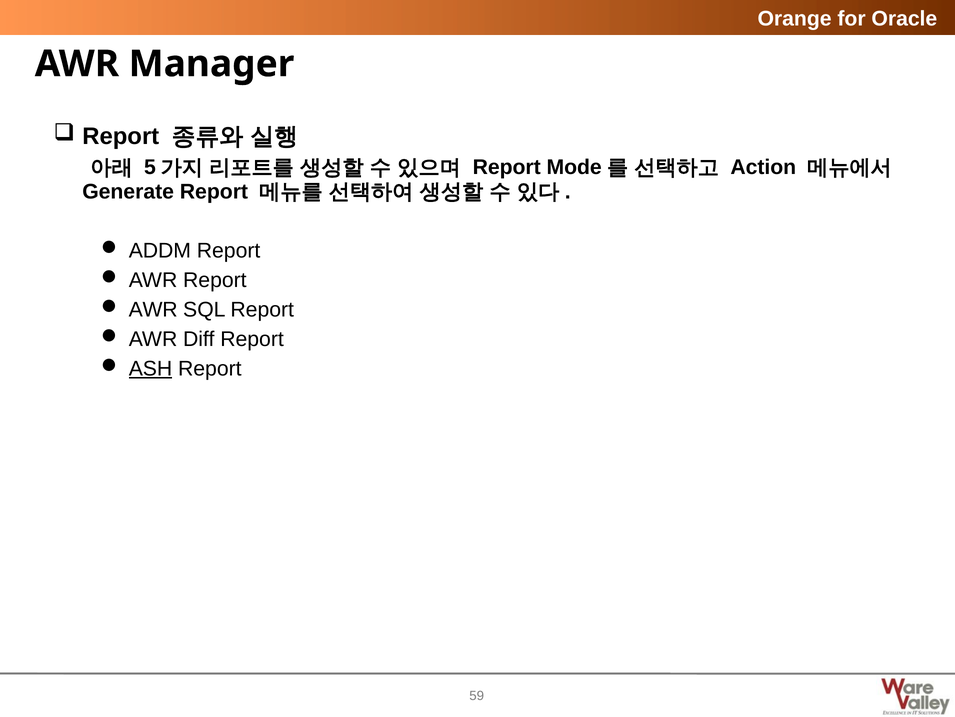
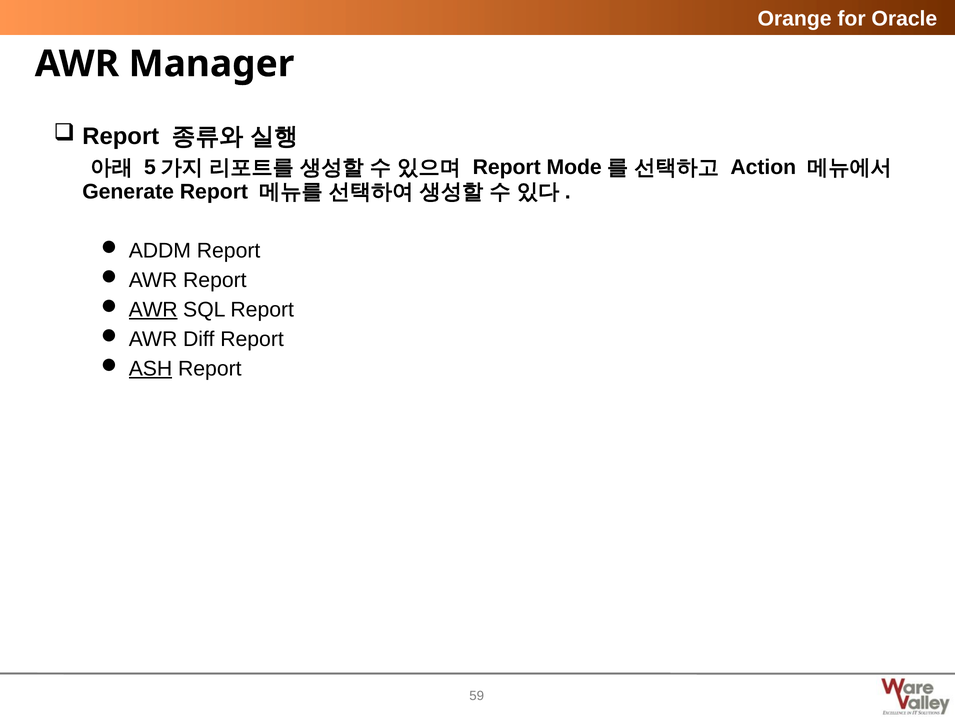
AWR at (153, 309) underline: none -> present
